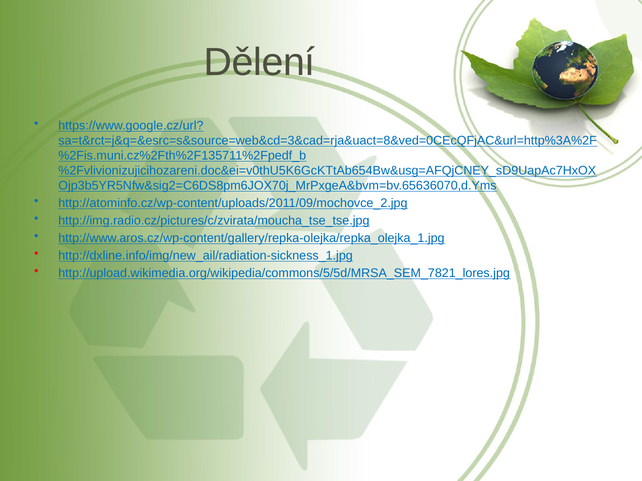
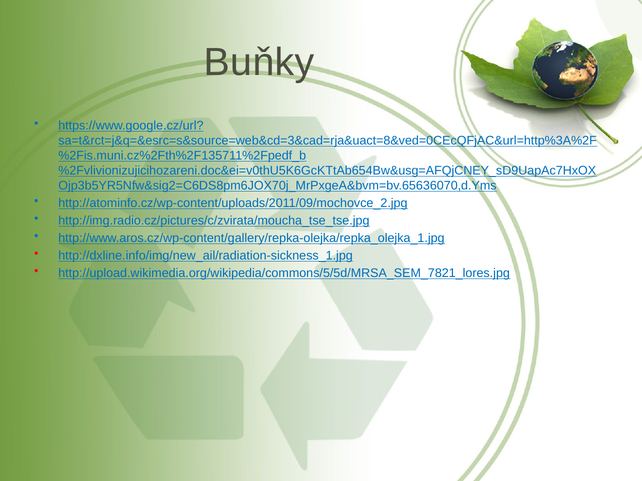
Dělení: Dělení -> Buňky
